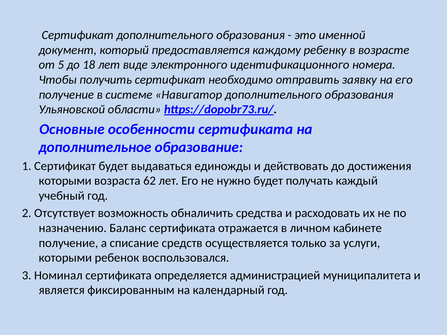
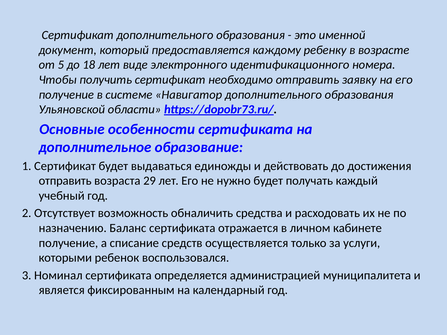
которыми at (65, 181): которыми -> отправить
62: 62 -> 29
